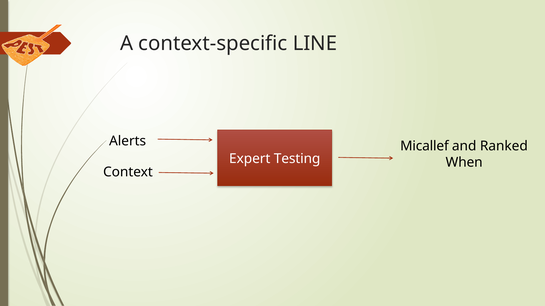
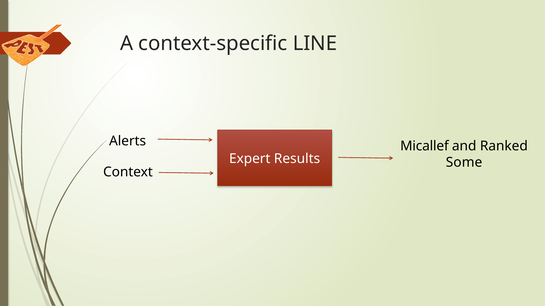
Testing: Testing -> Results
When: When -> Some
